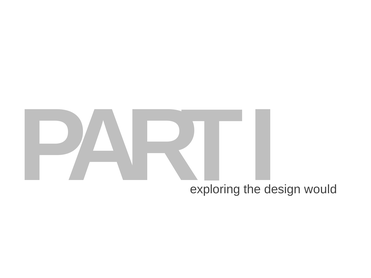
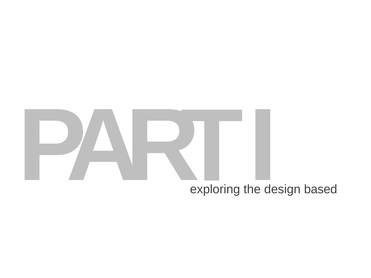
would: would -> based
